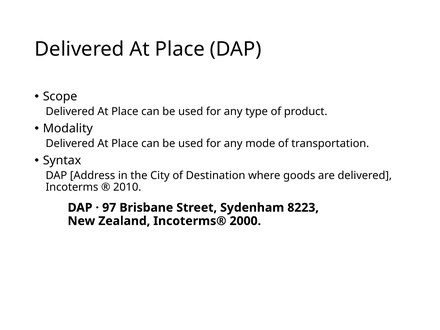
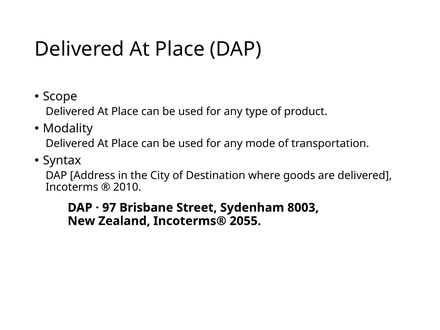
8223: 8223 -> 8003
2000: 2000 -> 2055
